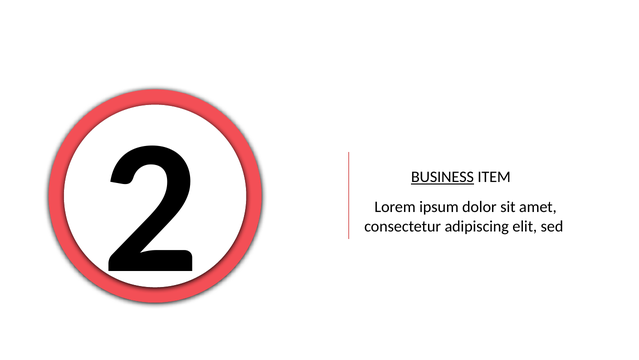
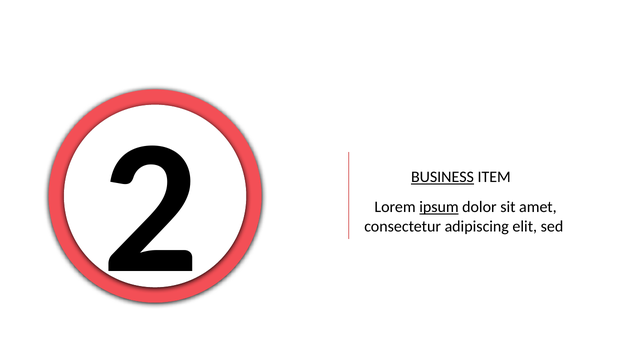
ipsum underline: none -> present
